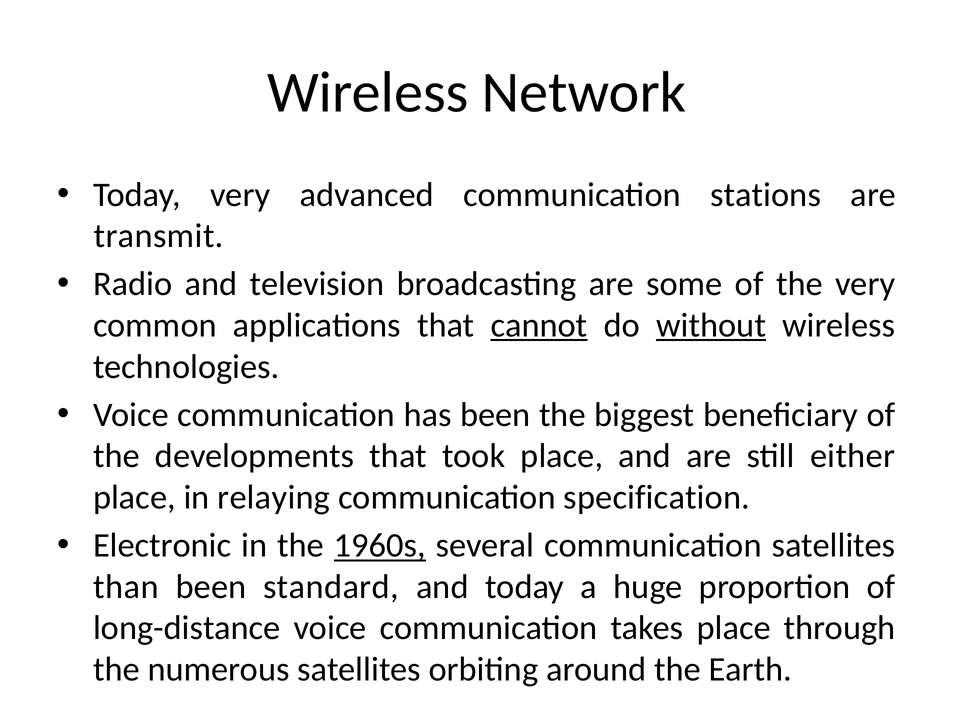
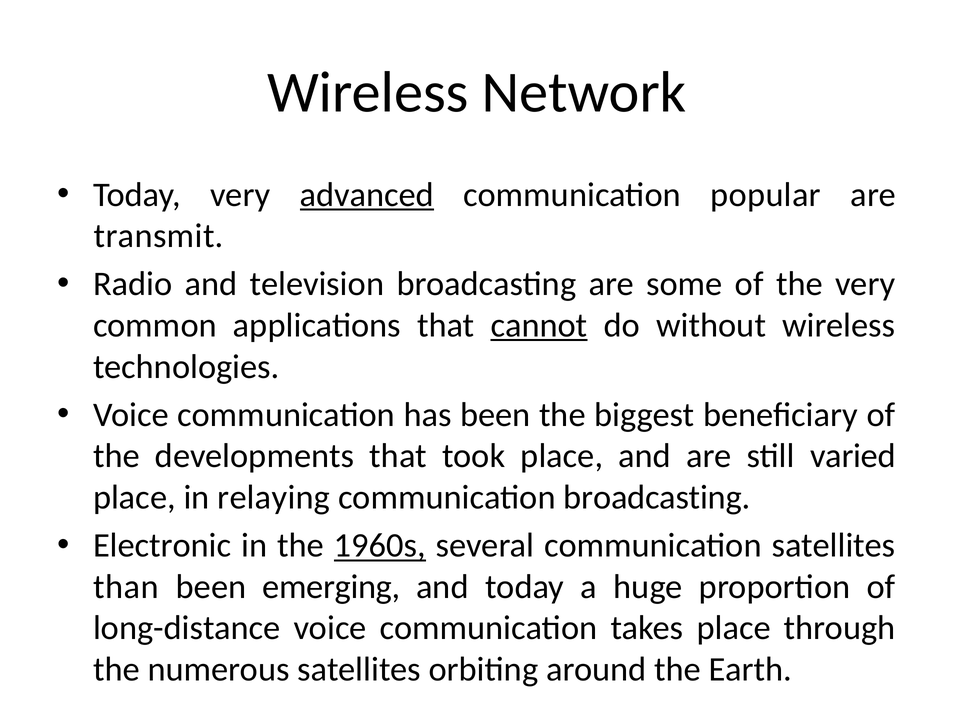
advanced underline: none -> present
stations: stations -> popular
without underline: present -> none
either: either -> varied
communication specification: specification -> broadcasting
standard: standard -> emerging
